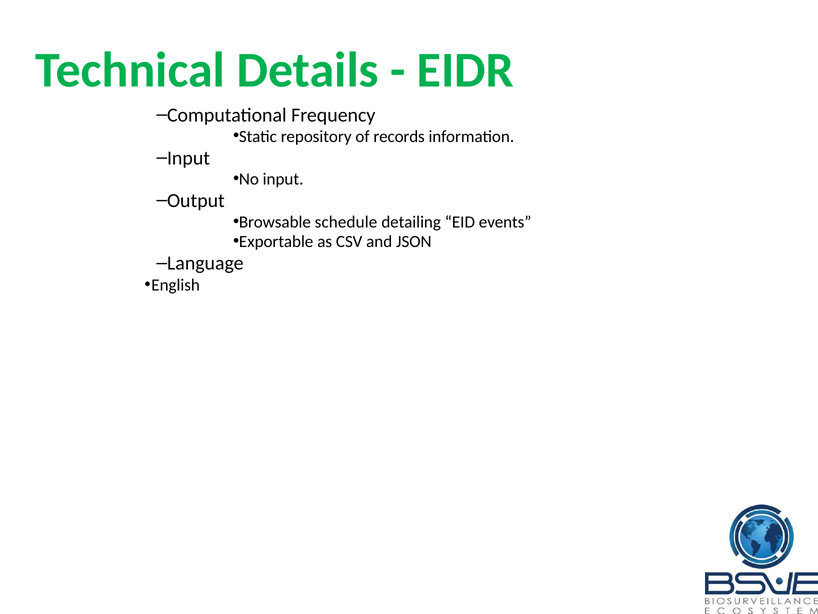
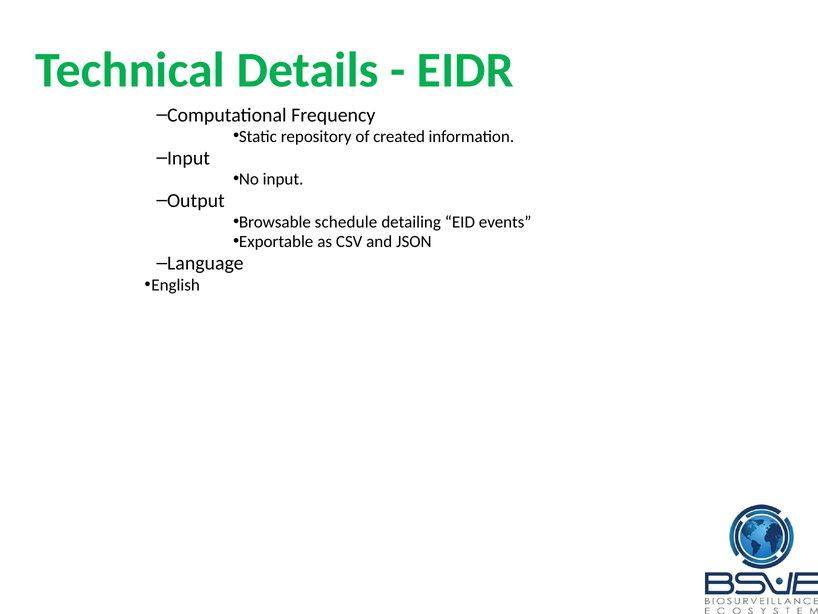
records: records -> created
